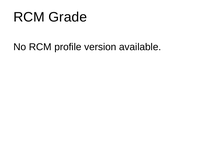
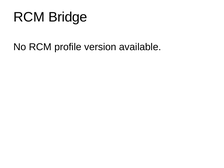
Grade: Grade -> Bridge
